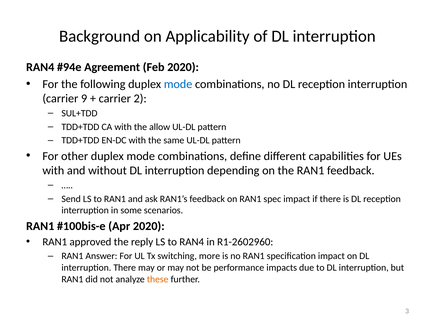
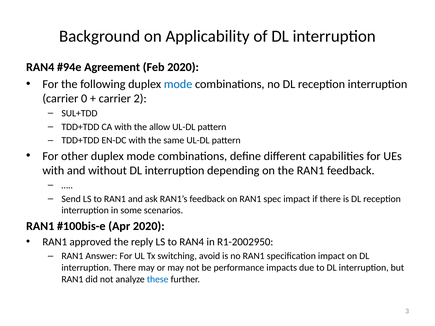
9: 9 -> 0
R1-2602960: R1-2602960 -> R1-2002950
more: more -> avoid
these colour: orange -> blue
